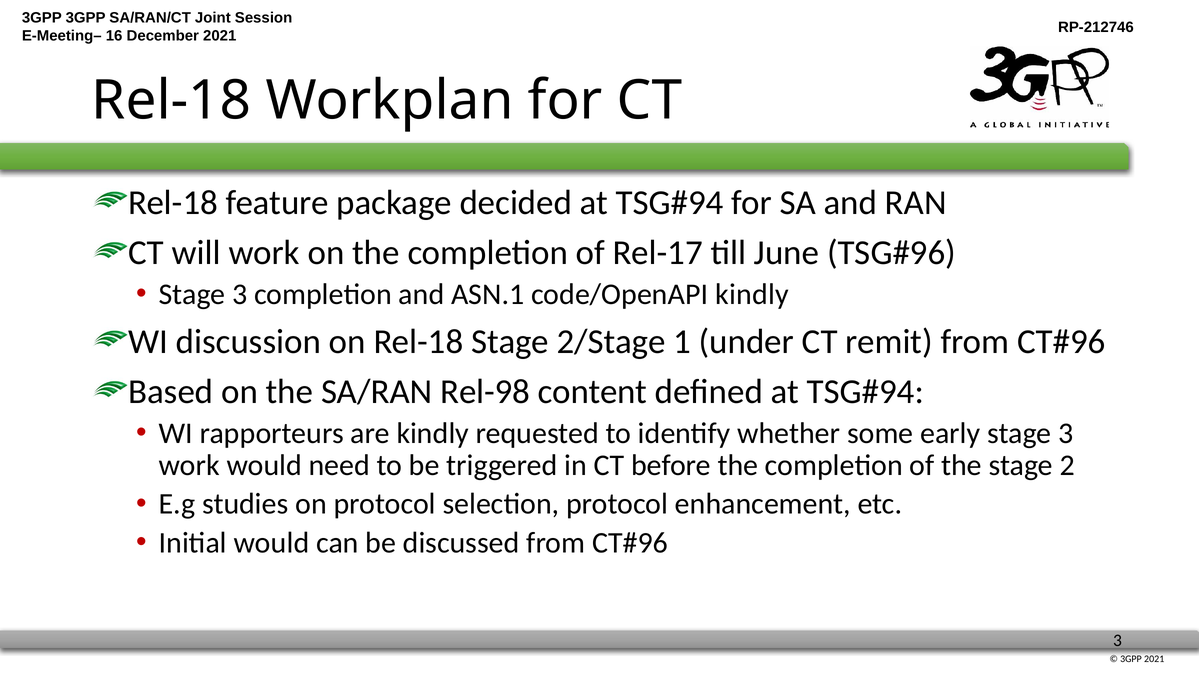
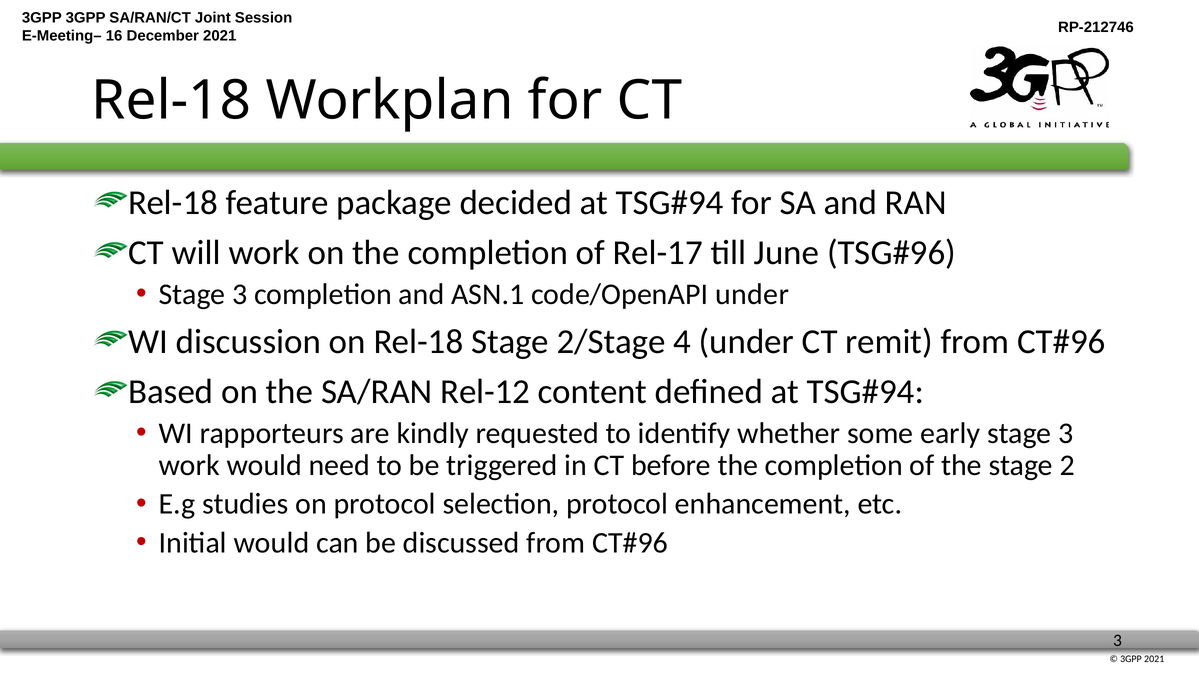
code/OpenAPI kindly: kindly -> under
1: 1 -> 4
Rel-98: Rel-98 -> Rel-12
